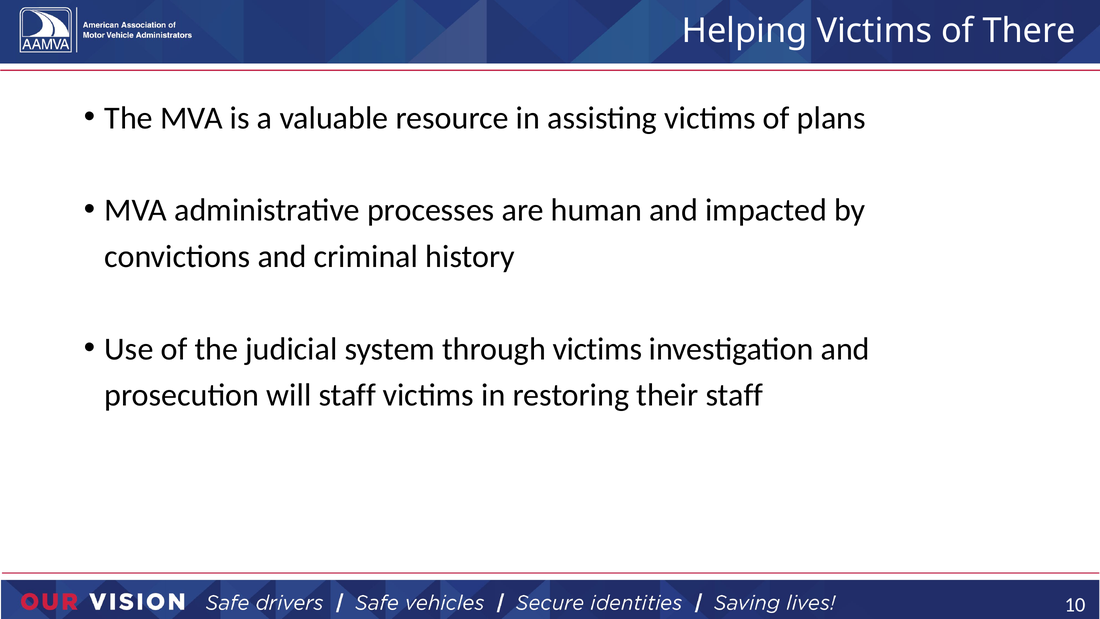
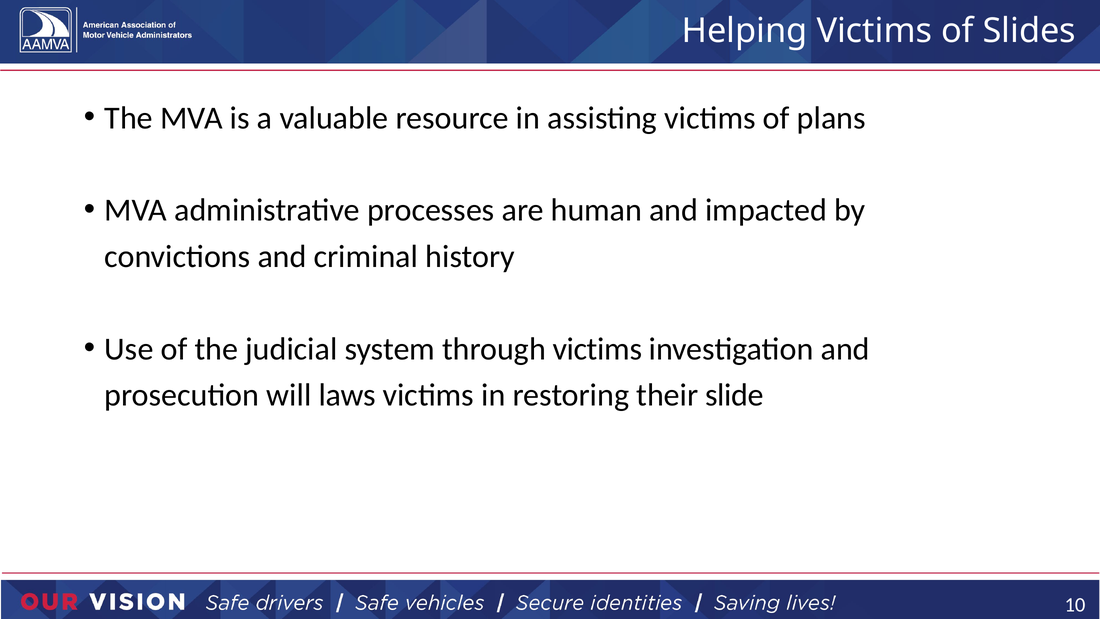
There: There -> Slides
will staff: staff -> laws
their staff: staff -> slide
